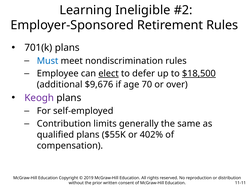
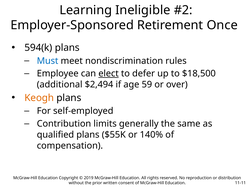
Retirement Rules: Rules -> Once
701(k: 701(k -> 594(k
$18,500 underline: present -> none
$9,676: $9,676 -> $2,494
70: 70 -> 59
Keogh colour: purple -> orange
402%: 402% -> 140%
